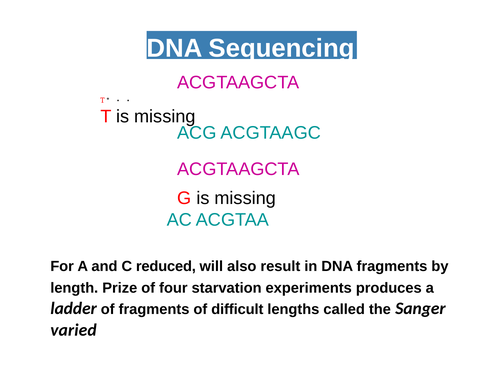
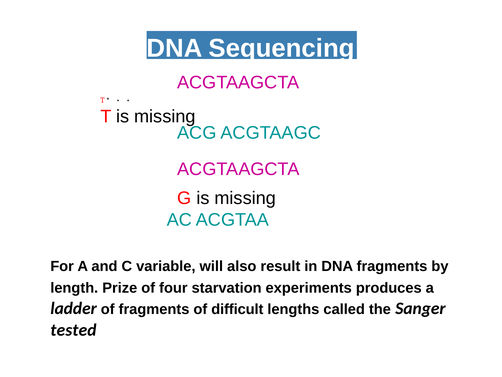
reduced: reduced -> variable
varied: varied -> tested
